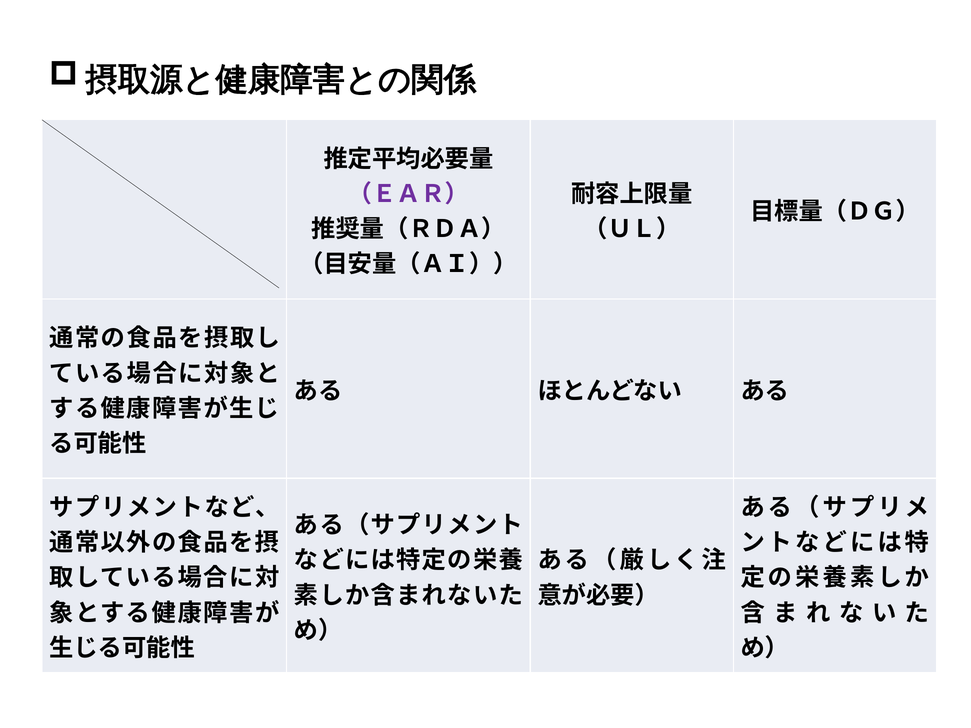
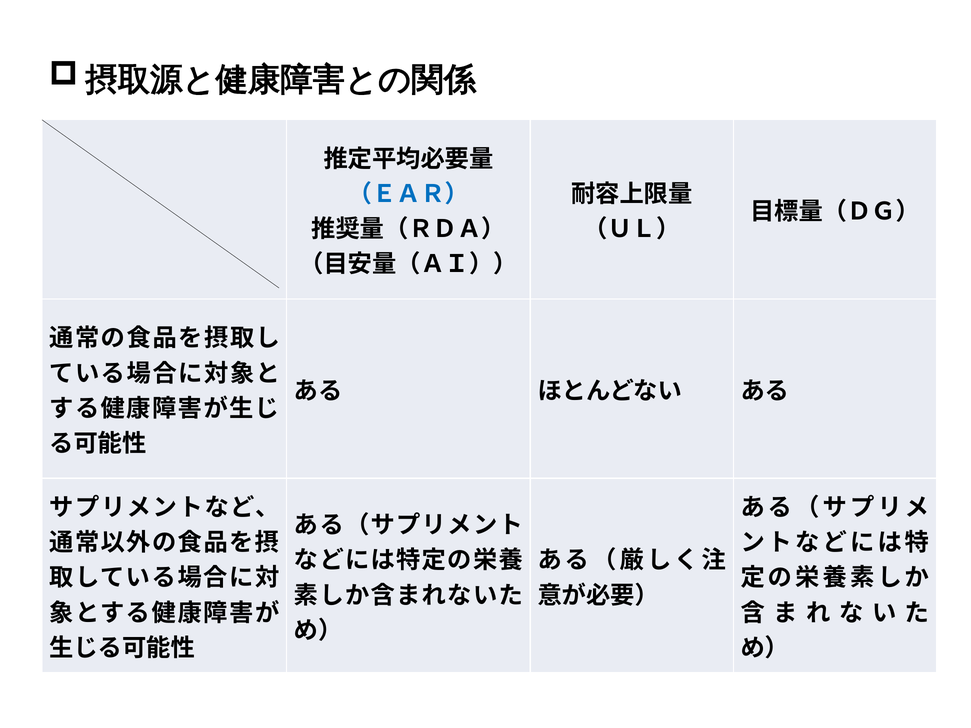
（ＥＡＲ） colour: purple -> blue
